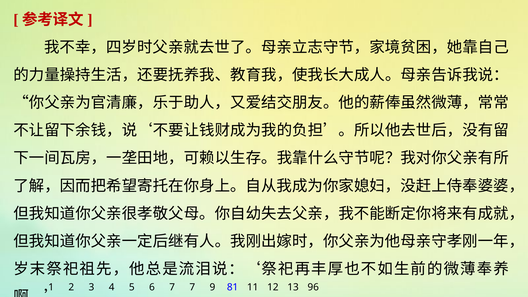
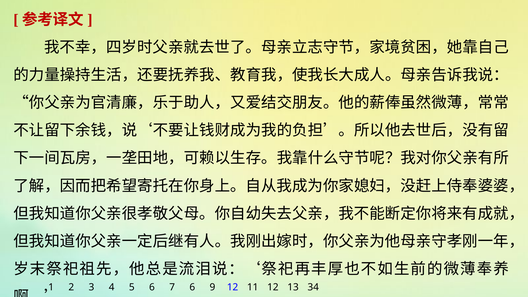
7 7: 7 -> 6
9 81: 81 -> 12
96: 96 -> 34
